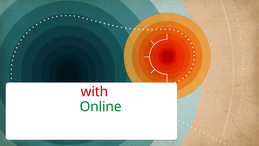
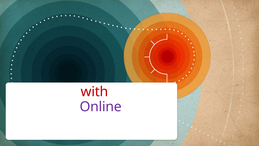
Online colour: green -> purple
